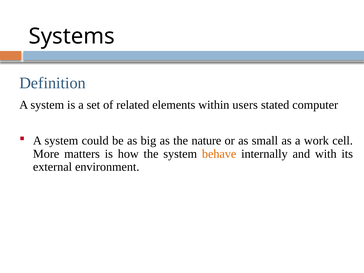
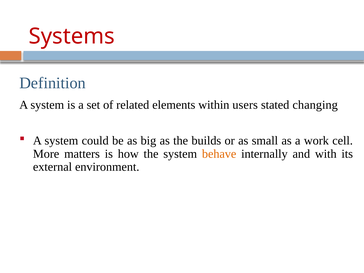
Systems colour: black -> red
computer: computer -> changing
nature: nature -> builds
